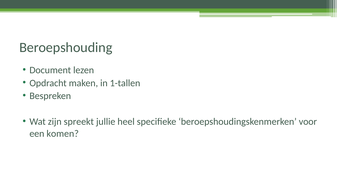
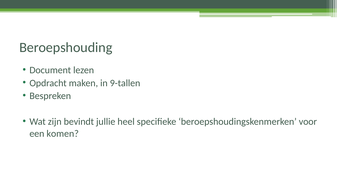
1-tallen: 1-tallen -> 9-tallen
spreekt: spreekt -> bevindt
